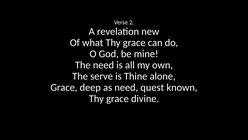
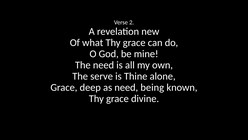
quest: quest -> being
